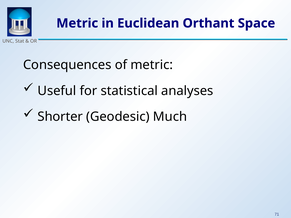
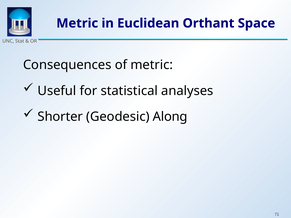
Much: Much -> Along
